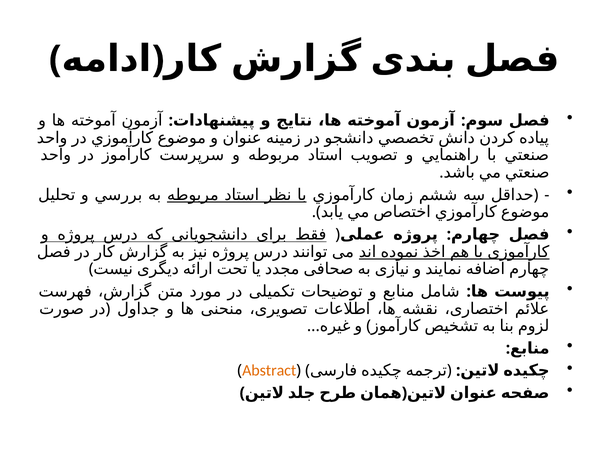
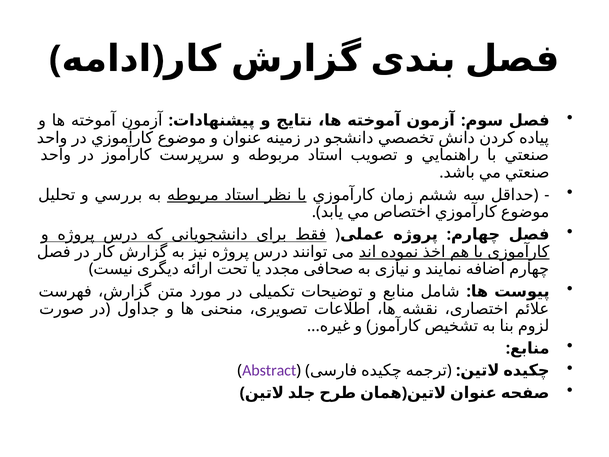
Abstract colour: orange -> purple
